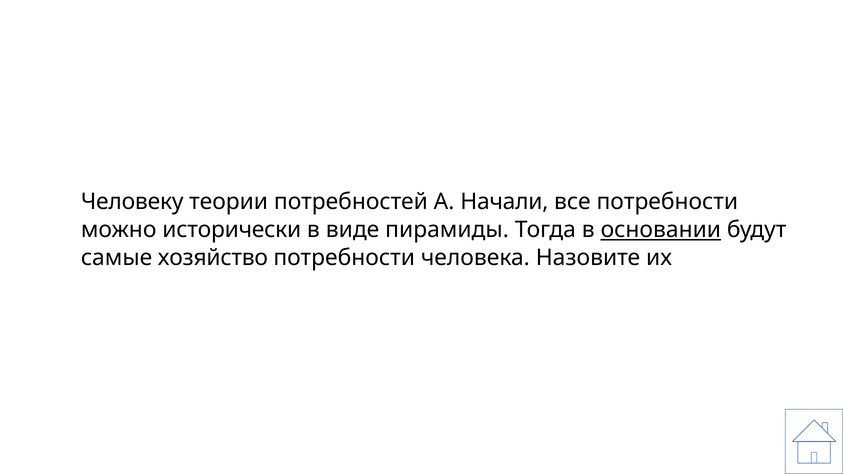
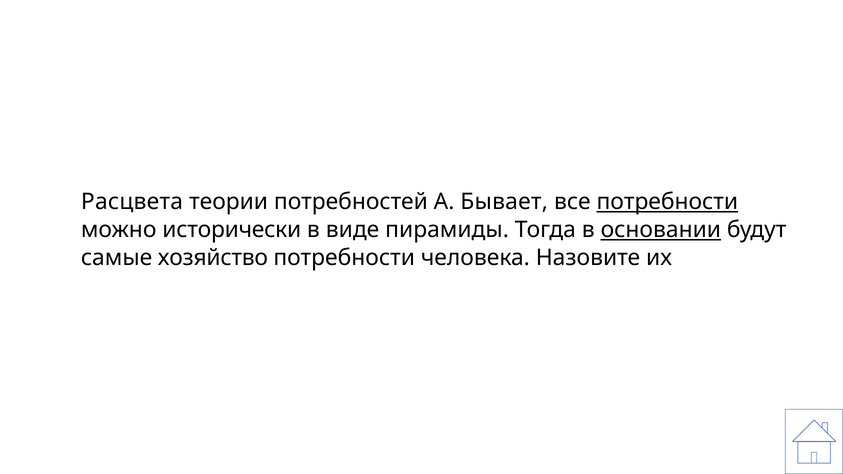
Человеку: Человеку -> Расцвета
Начали: Начали -> Бывает
потребности at (667, 202) underline: none -> present
